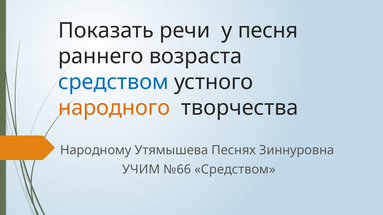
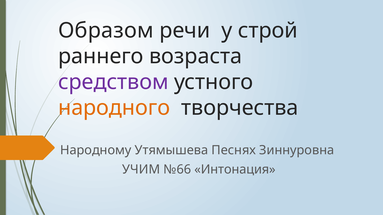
Показать: Показать -> Образом
песня: песня -> строй
средством at (113, 82) colour: blue -> purple
№66 Средством: Средством -> Интонация
